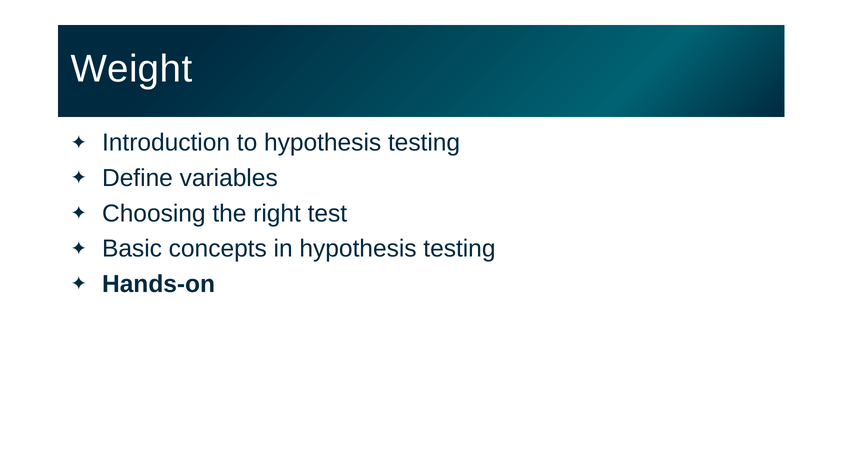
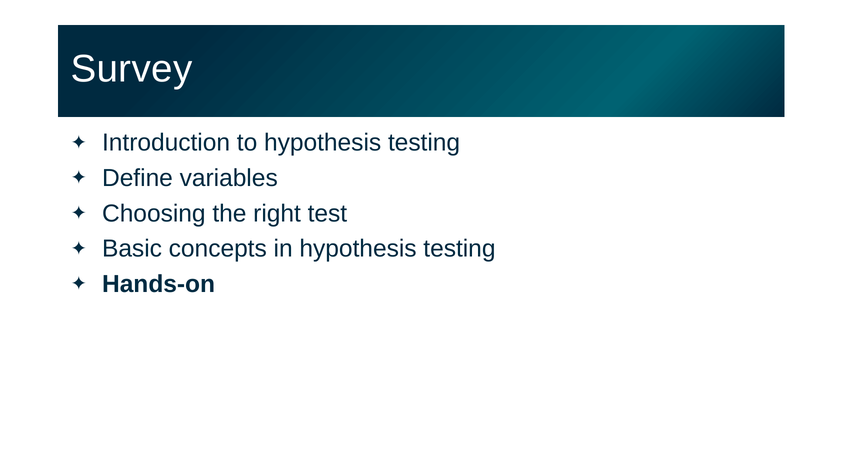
Weight: Weight -> Survey
